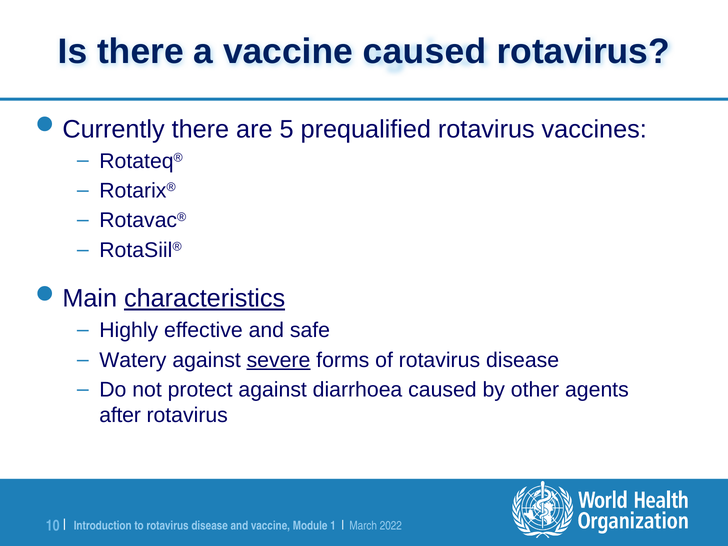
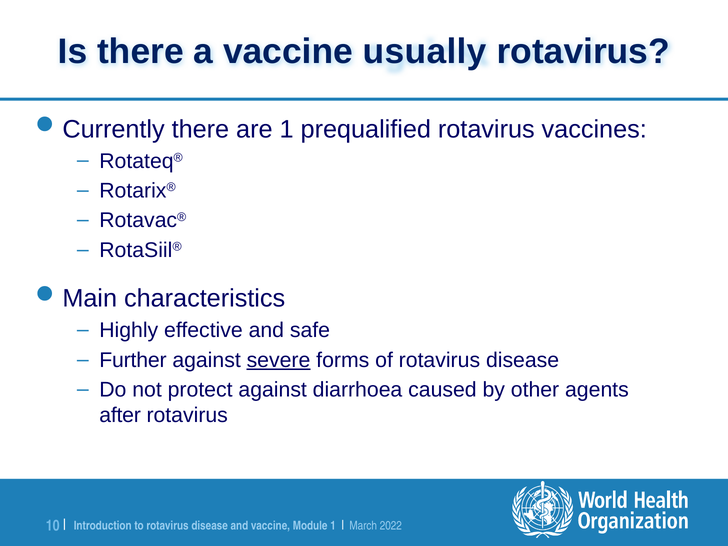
vaccine caused: caused -> usually
are 5: 5 -> 1
characteristics underline: present -> none
Watery: Watery -> Further
